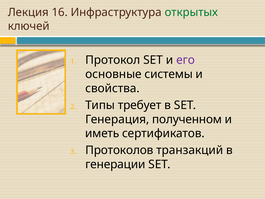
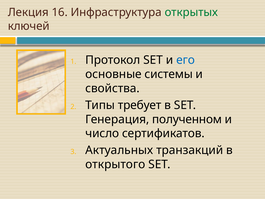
его colour: purple -> blue
иметь: иметь -> число
Протоколов: Протоколов -> Актуальных
генерации: генерации -> открытого
